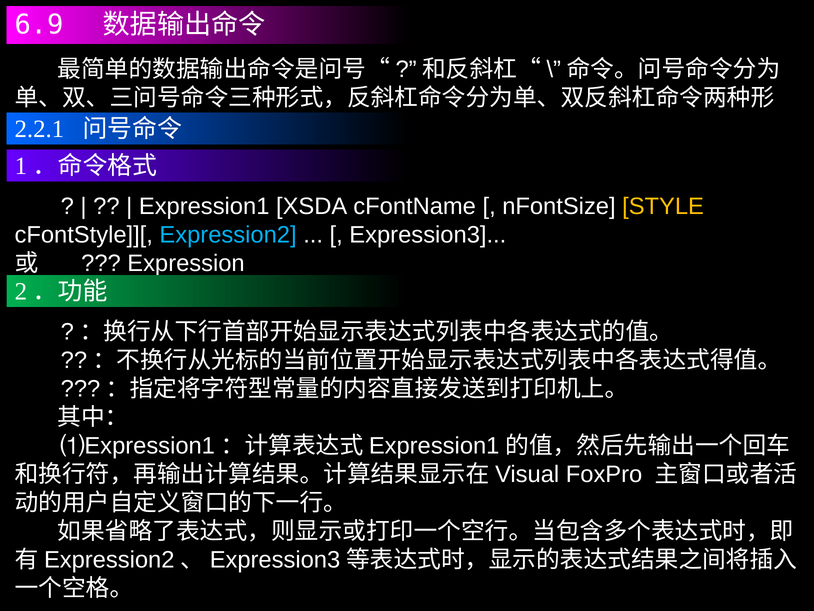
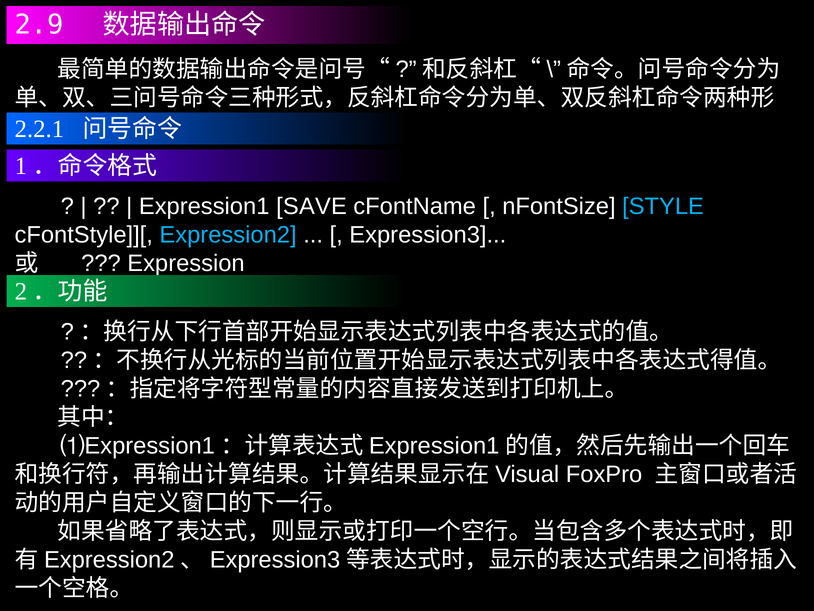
6.9: 6.9 -> 2.9
XSDA: XSDA -> SAVE
STYLE colour: yellow -> light blue
